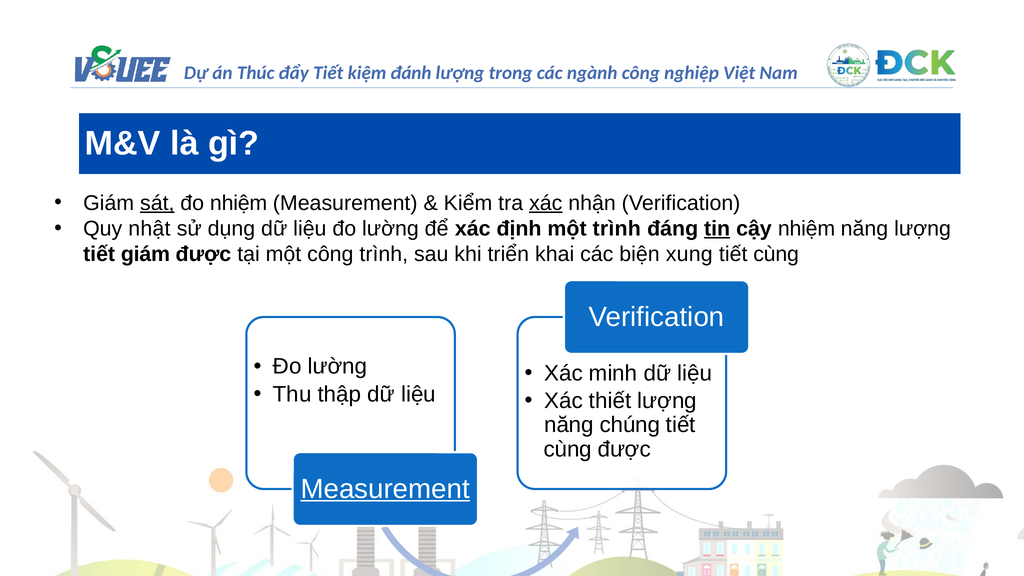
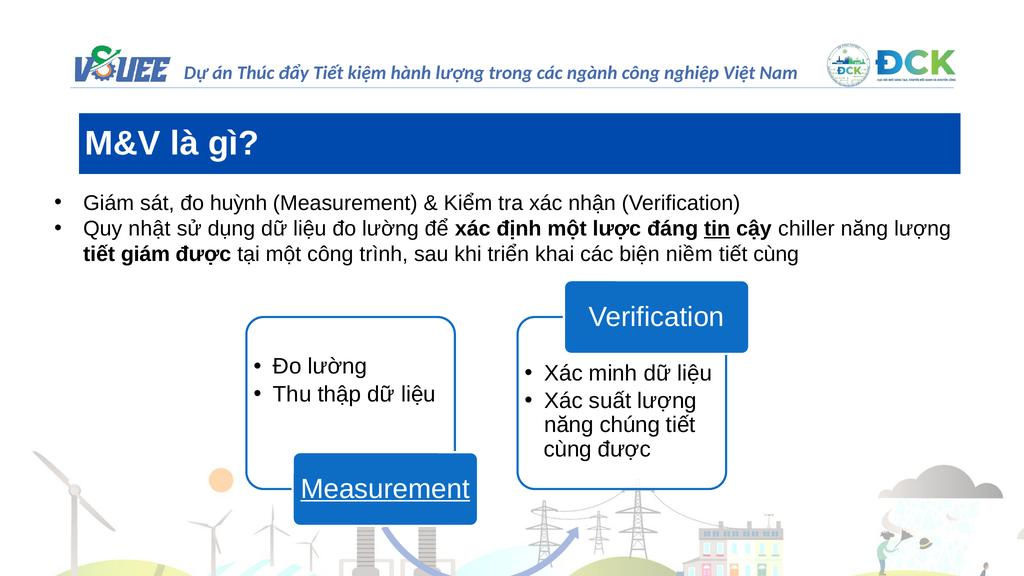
đánh: đánh -> hành
sát underline: present -> none
đo nhiệm: nhiệm -> huỳnh
xác at (546, 203) underline: present -> none
một trình: trình -> lược
cậy nhiệm: nhiệm -> chiller
xung: xung -> niềm
thiết: thiết -> suất
